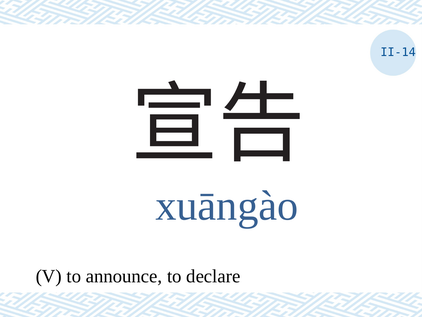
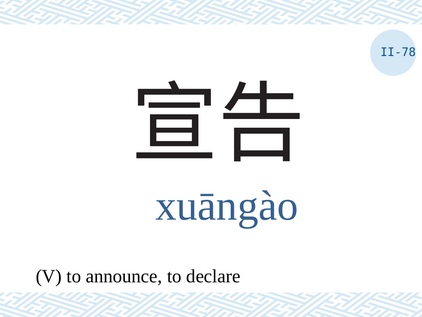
II-14: II-14 -> II-78
